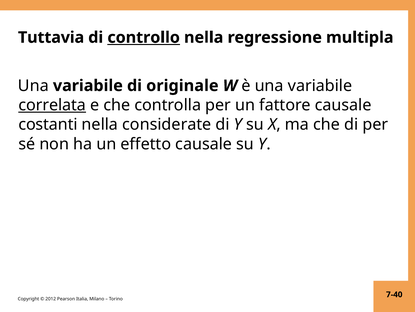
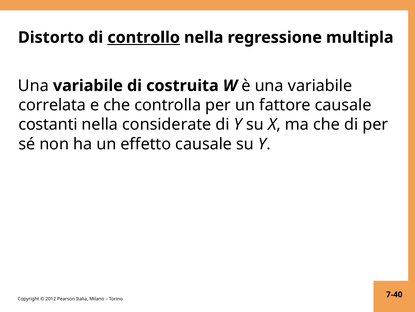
Tuttavia: Tuttavia -> Distorto
originale: originale -> costruita
correlata underline: present -> none
